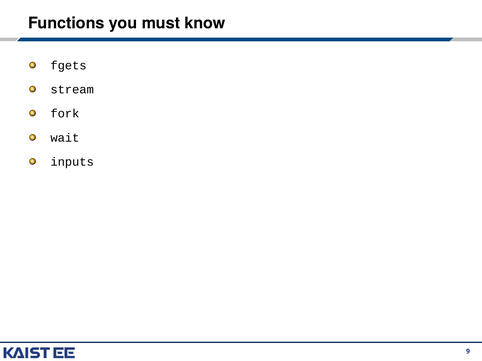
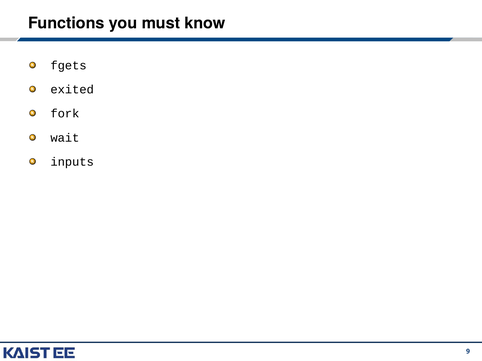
stream: stream -> exited
